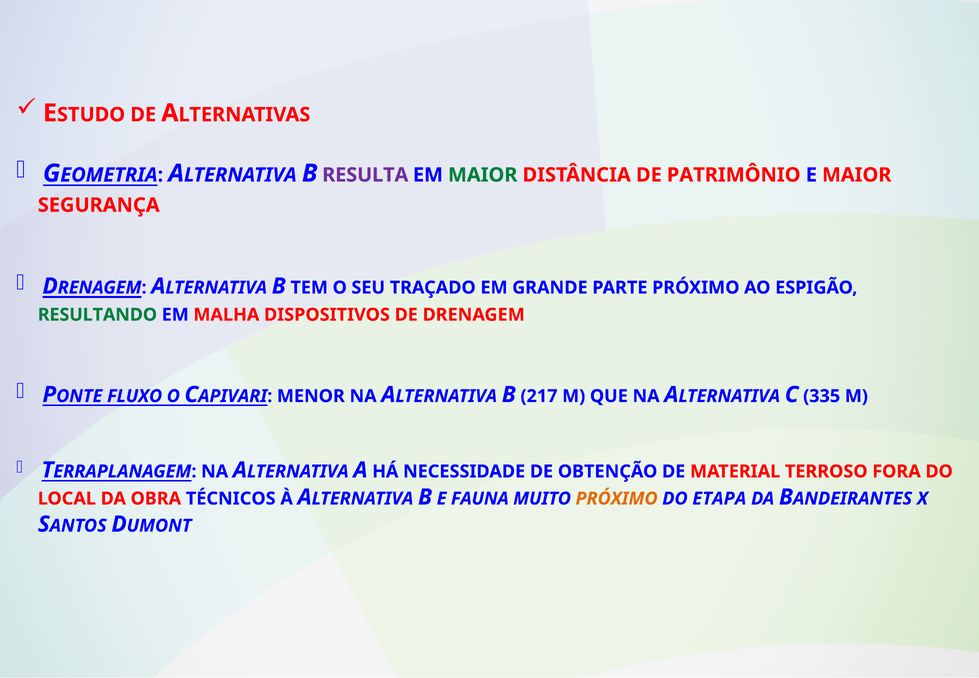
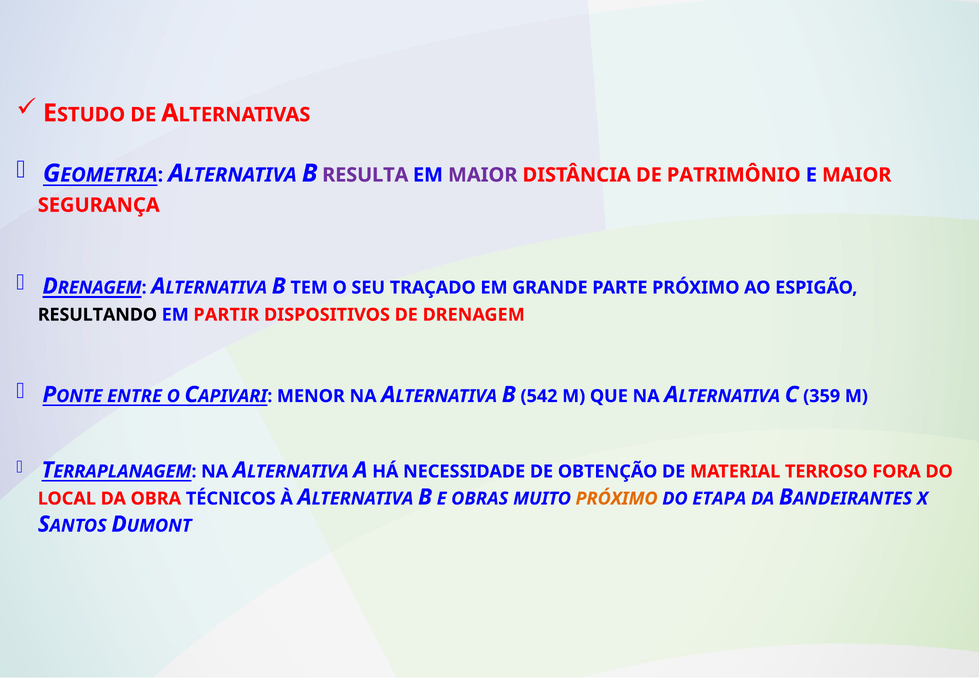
MAIOR at (483, 175) colour: green -> purple
RESULTANDO colour: green -> black
MALHA: MALHA -> PARTIR
FLUXO: FLUXO -> ENTRE
217: 217 -> 542
335: 335 -> 359
FAUNA: FAUNA -> OBRAS
